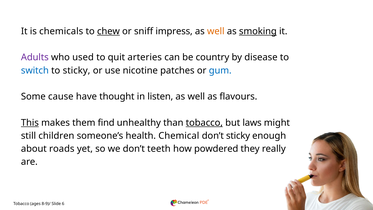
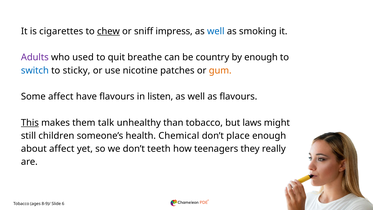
chemicals: chemicals -> cigarettes
well at (216, 31) colour: orange -> blue
smoking underline: present -> none
arteries: arteries -> breathe
by disease: disease -> enough
gum colour: blue -> orange
Some cause: cause -> affect
have thought: thought -> flavours
find: find -> talk
tobacco at (204, 123) underline: present -> none
don’t sticky: sticky -> place
about roads: roads -> affect
powdered: powdered -> teenagers
